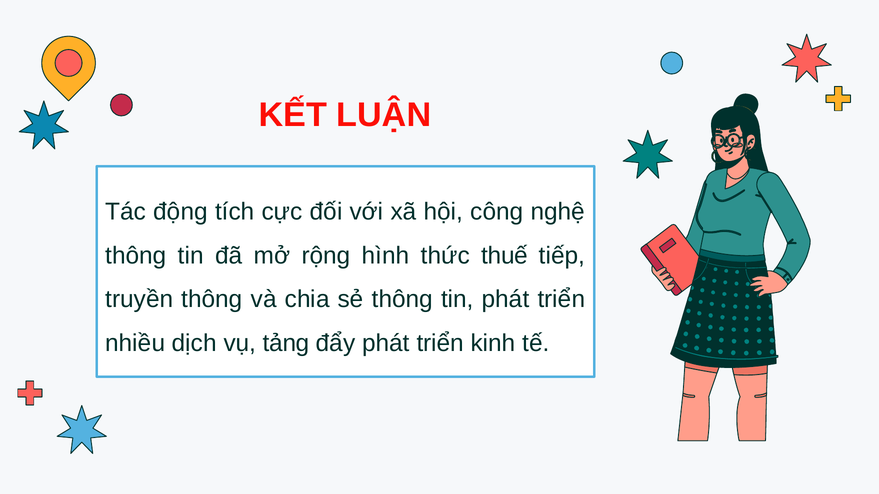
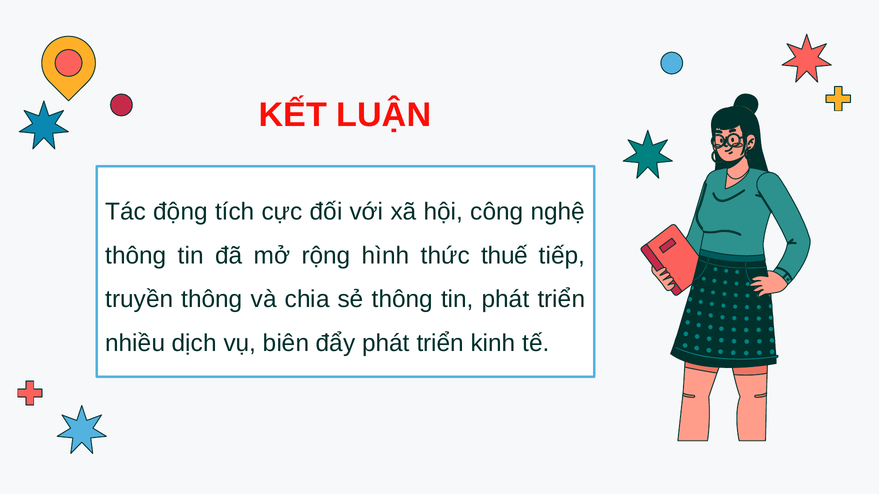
tảng: tảng -> biên
